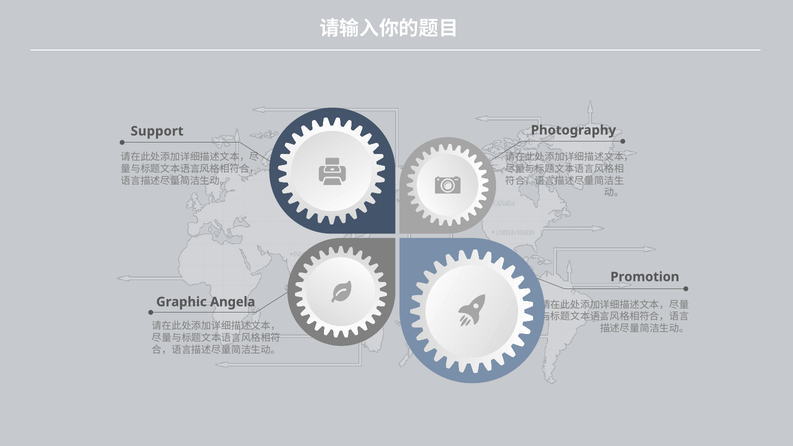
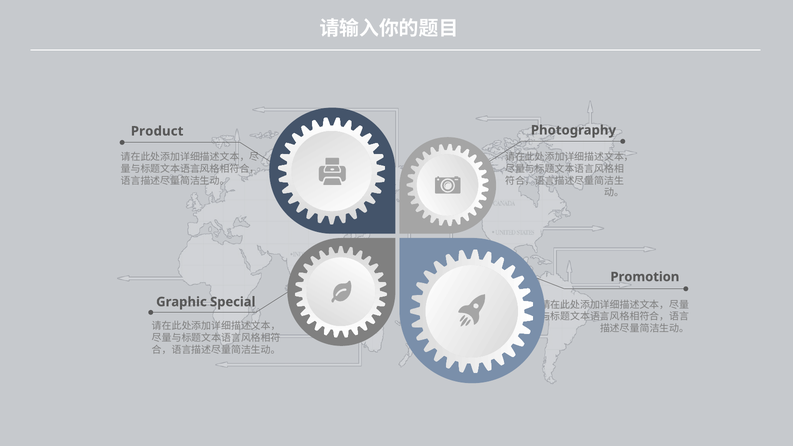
Support: Support -> Product
Angela: Angela -> Special
